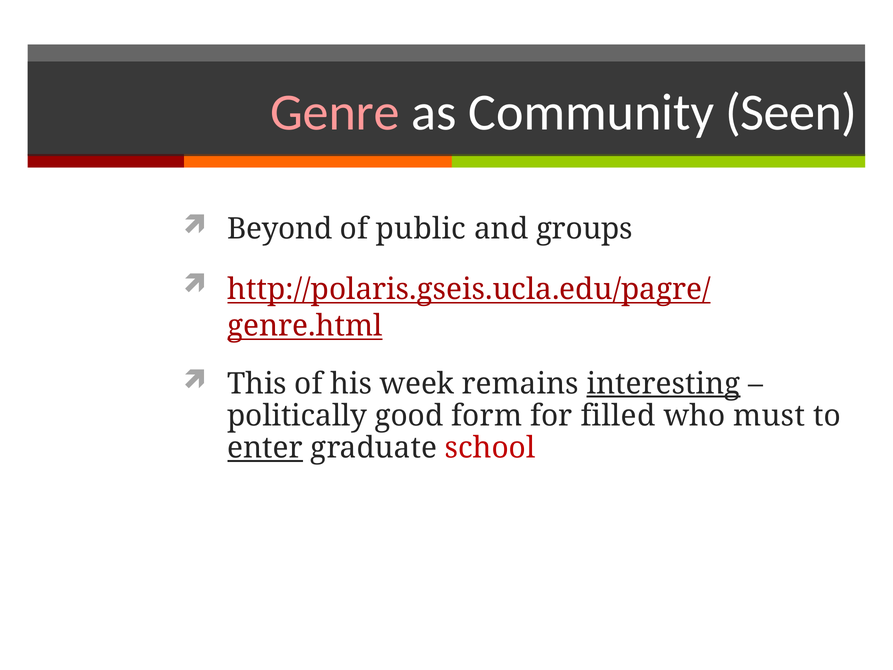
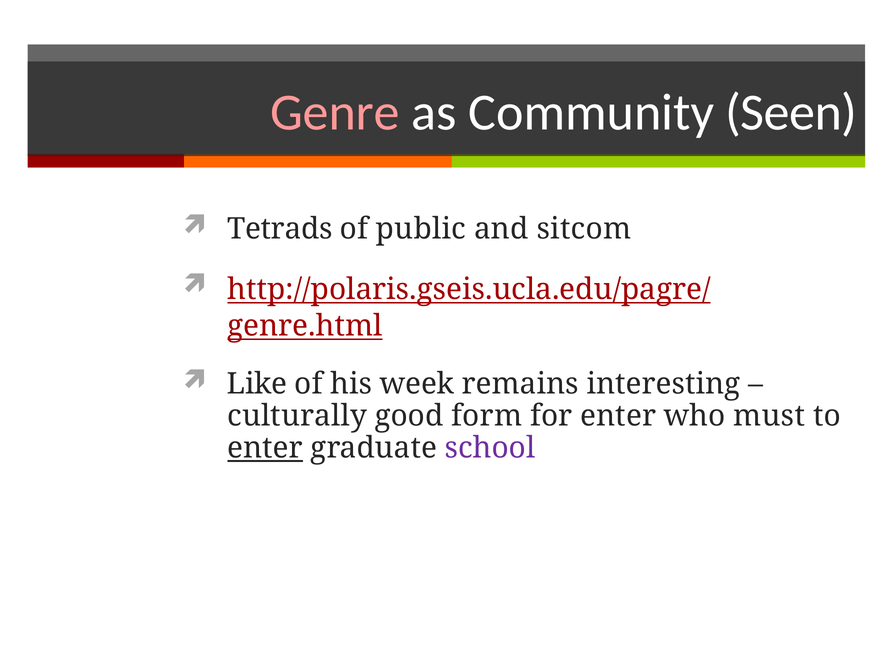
Beyond: Beyond -> Tetrads
groups: groups -> sitcom
This: This -> Like
interesting underline: present -> none
politically: politically -> culturally
for filled: filled -> enter
school colour: red -> purple
